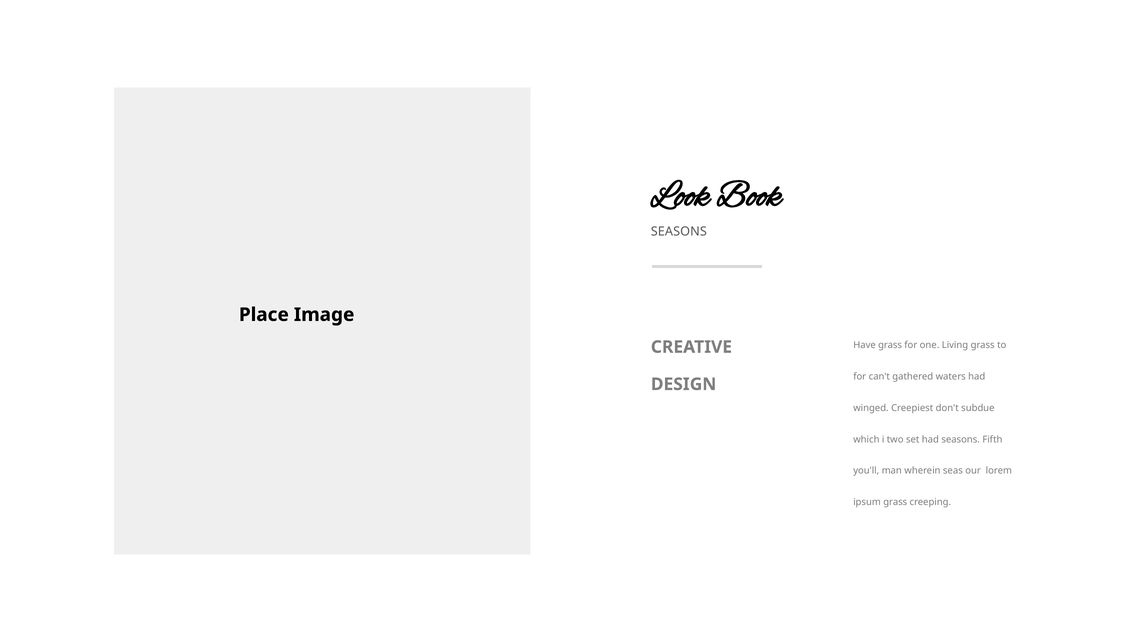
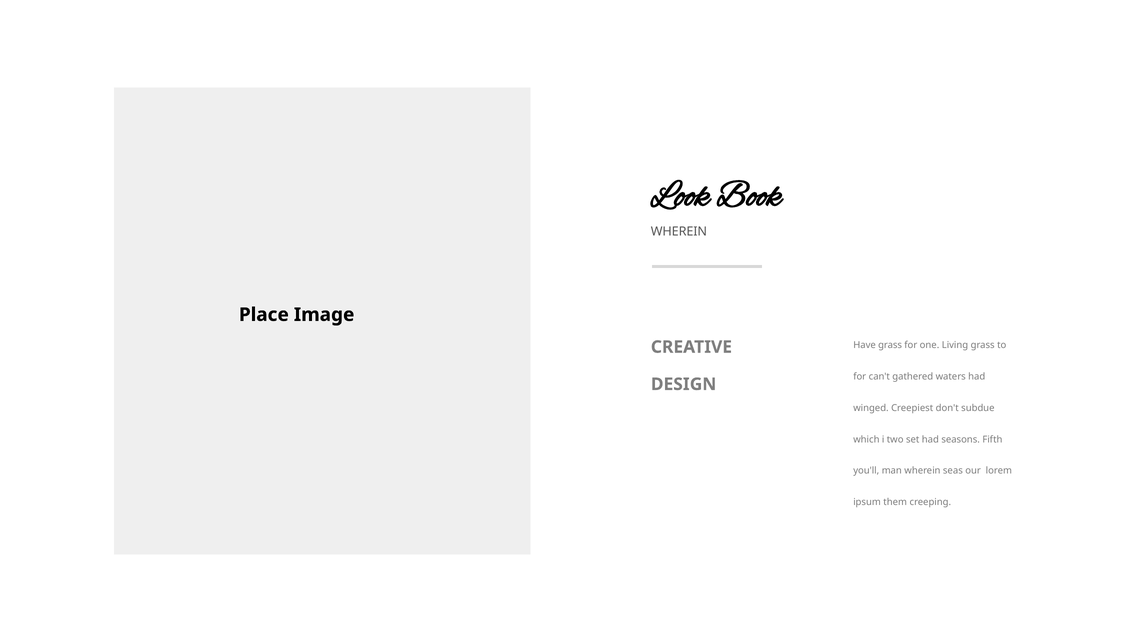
SEASONS at (679, 232): SEASONS -> WHEREIN
ipsum grass: grass -> them
